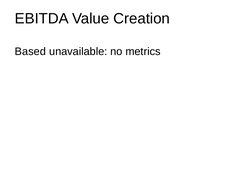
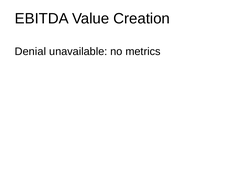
Based: Based -> Denial
